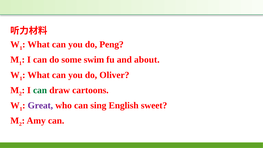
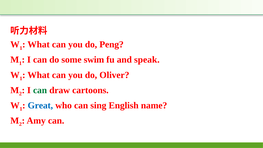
about: about -> speak
Great colour: purple -> blue
sweet: sweet -> name
